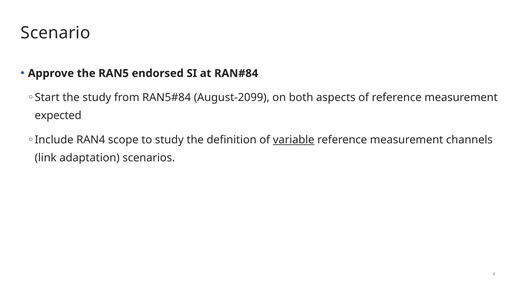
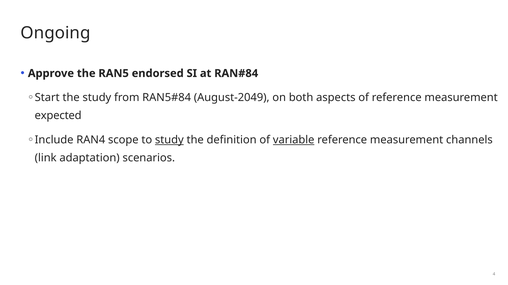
Scenario: Scenario -> Ongoing
August-2099: August-2099 -> August-2049
study at (169, 140) underline: none -> present
